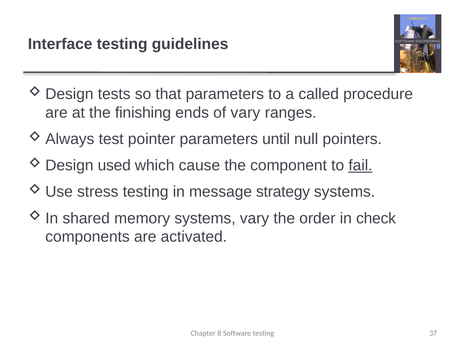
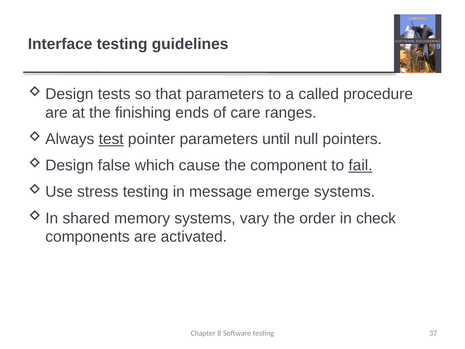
of vary: vary -> care
test underline: none -> present
used: used -> false
strategy: strategy -> emerge
